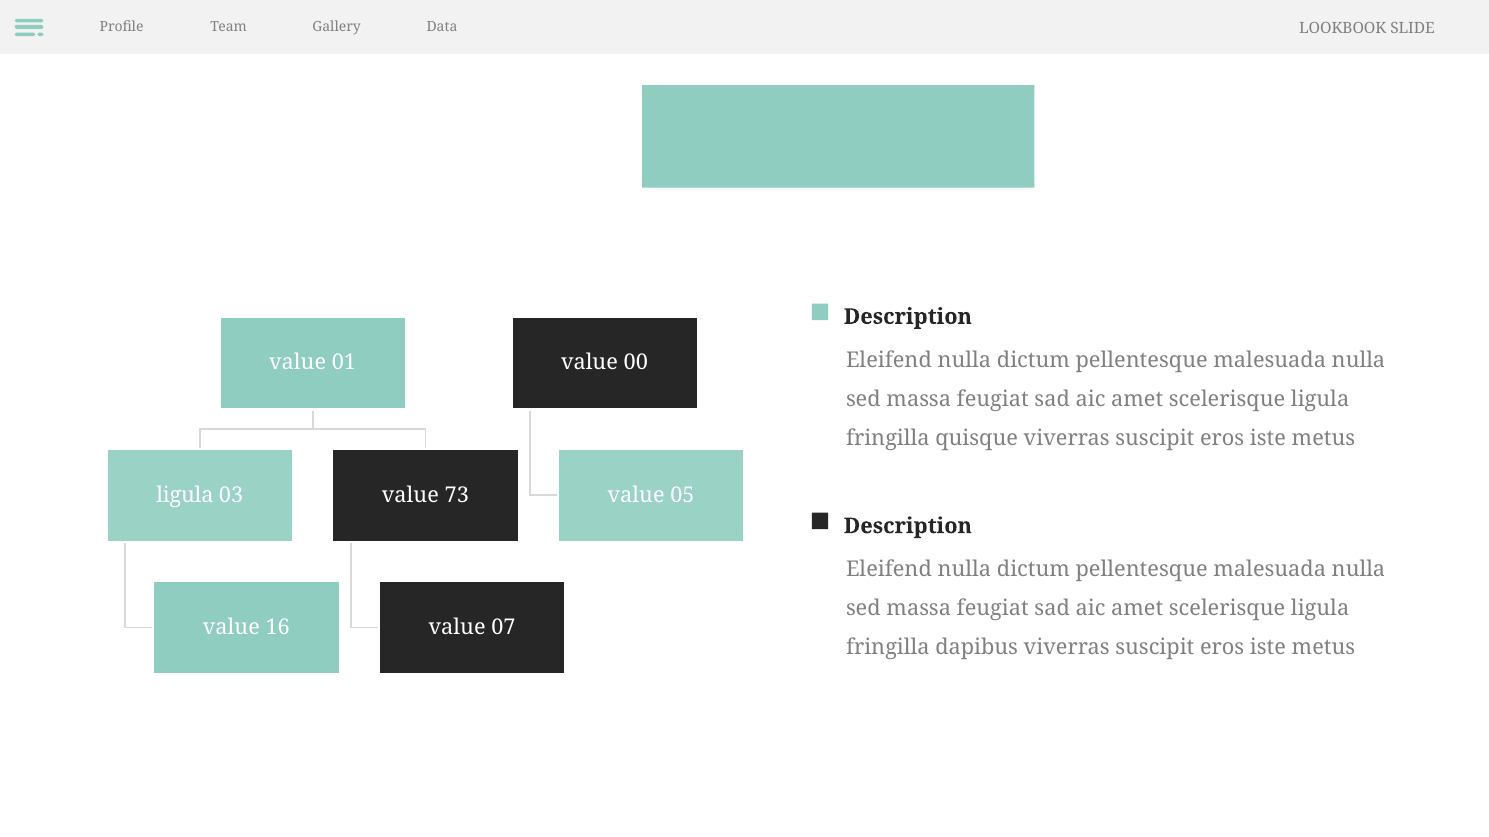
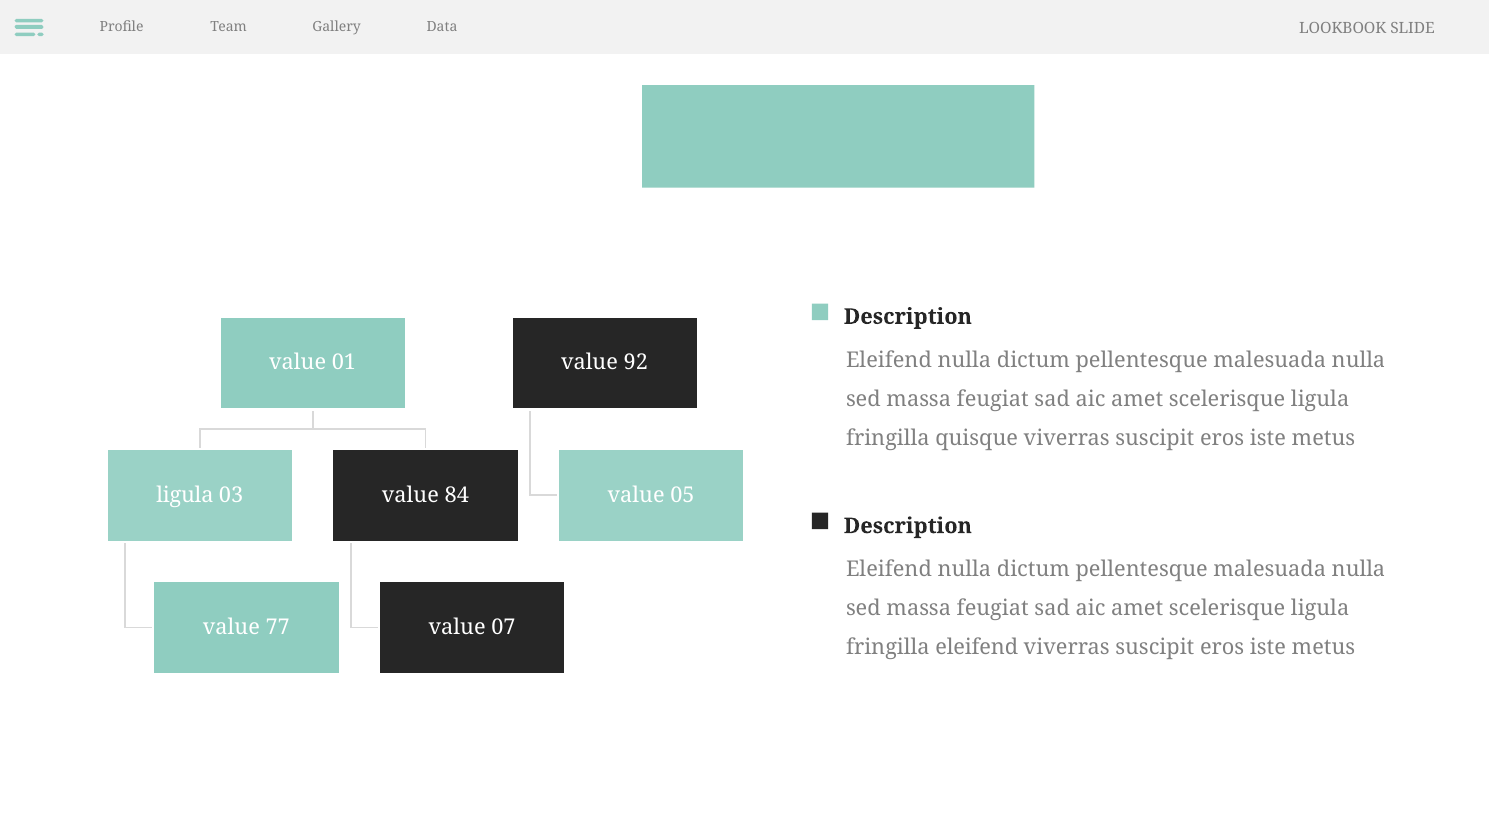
00: 00 -> 92
73: 73 -> 84
16: 16 -> 77
fringilla dapibus: dapibus -> eleifend
